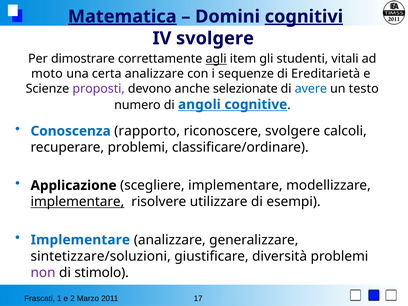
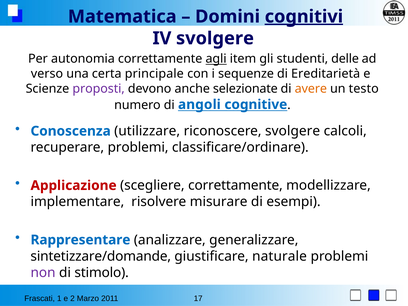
Matematica underline: present -> none
dimostrare: dimostrare -> autonomia
vitali: vitali -> delle
moto: moto -> verso
certa analizzare: analizzare -> principale
avere colour: blue -> orange
rapporto: rapporto -> utilizzare
Applicazione colour: black -> red
scegliere implementare: implementare -> correttamente
implementare at (77, 202) underline: present -> none
utilizzare: utilizzare -> misurare
Implementare at (80, 240): Implementare -> Rappresentare
sintetizzare/soluzioni: sintetizzare/soluzioni -> sintetizzare/domande
diversità: diversità -> naturale
